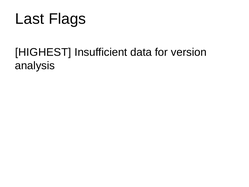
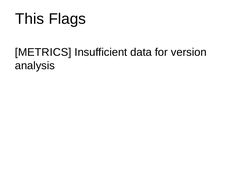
Last: Last -> This
HIGHEST: HIGHEST -> METRICS
